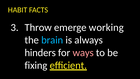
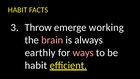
brain colour: light blue -> pink
hinders: hinders -> earthly
fixing at (36, 65): fixing -> habit
